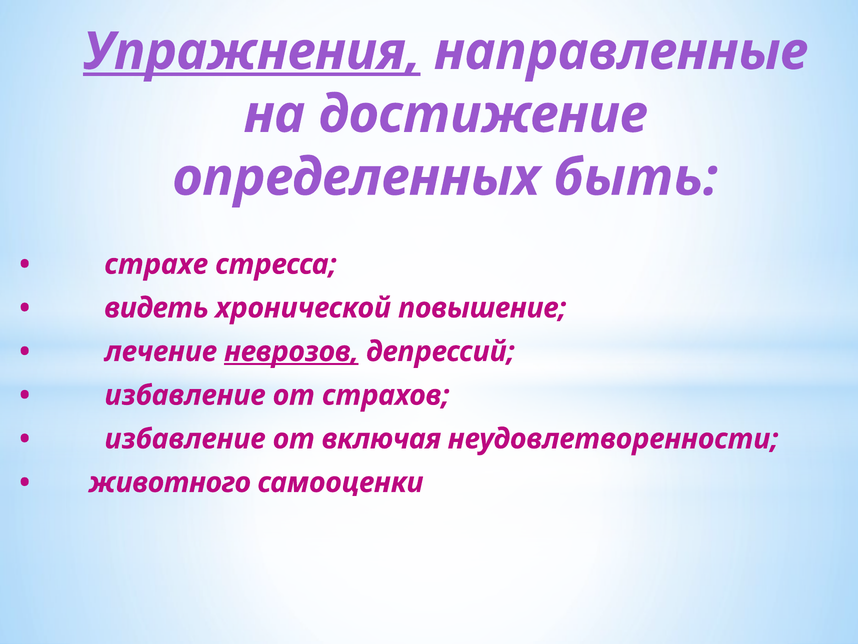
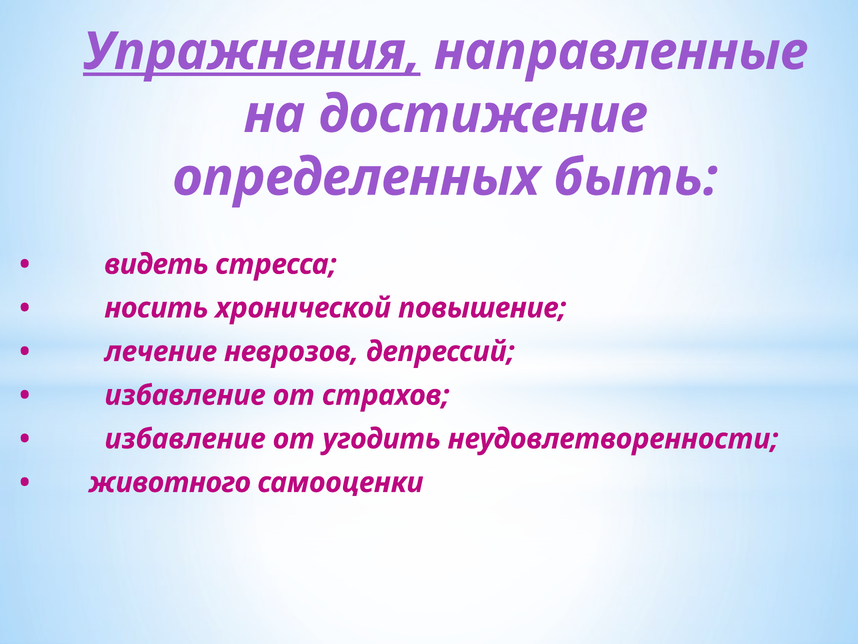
страхе: страхе -> видеть
видеть: видеть -> носить
неврозов underline: present -> none
включая: включая -> угодить
